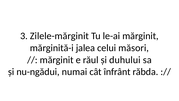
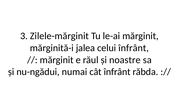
celui măsori: măsori -> înfrânt
duhului: duhului -> noastre
